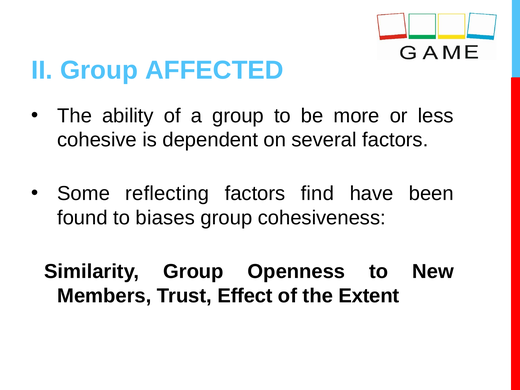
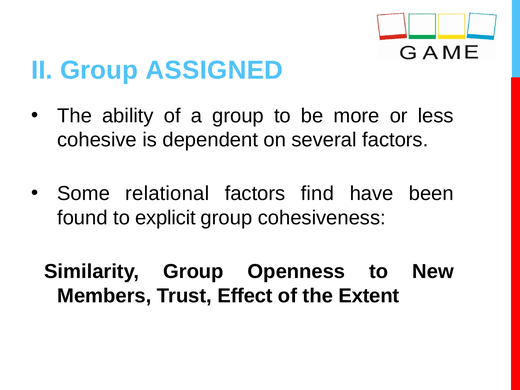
AFFECTED: AFFECTED -> ASSIGNED
reflecting: reflecting -> relational
biases: biases -> explicit
